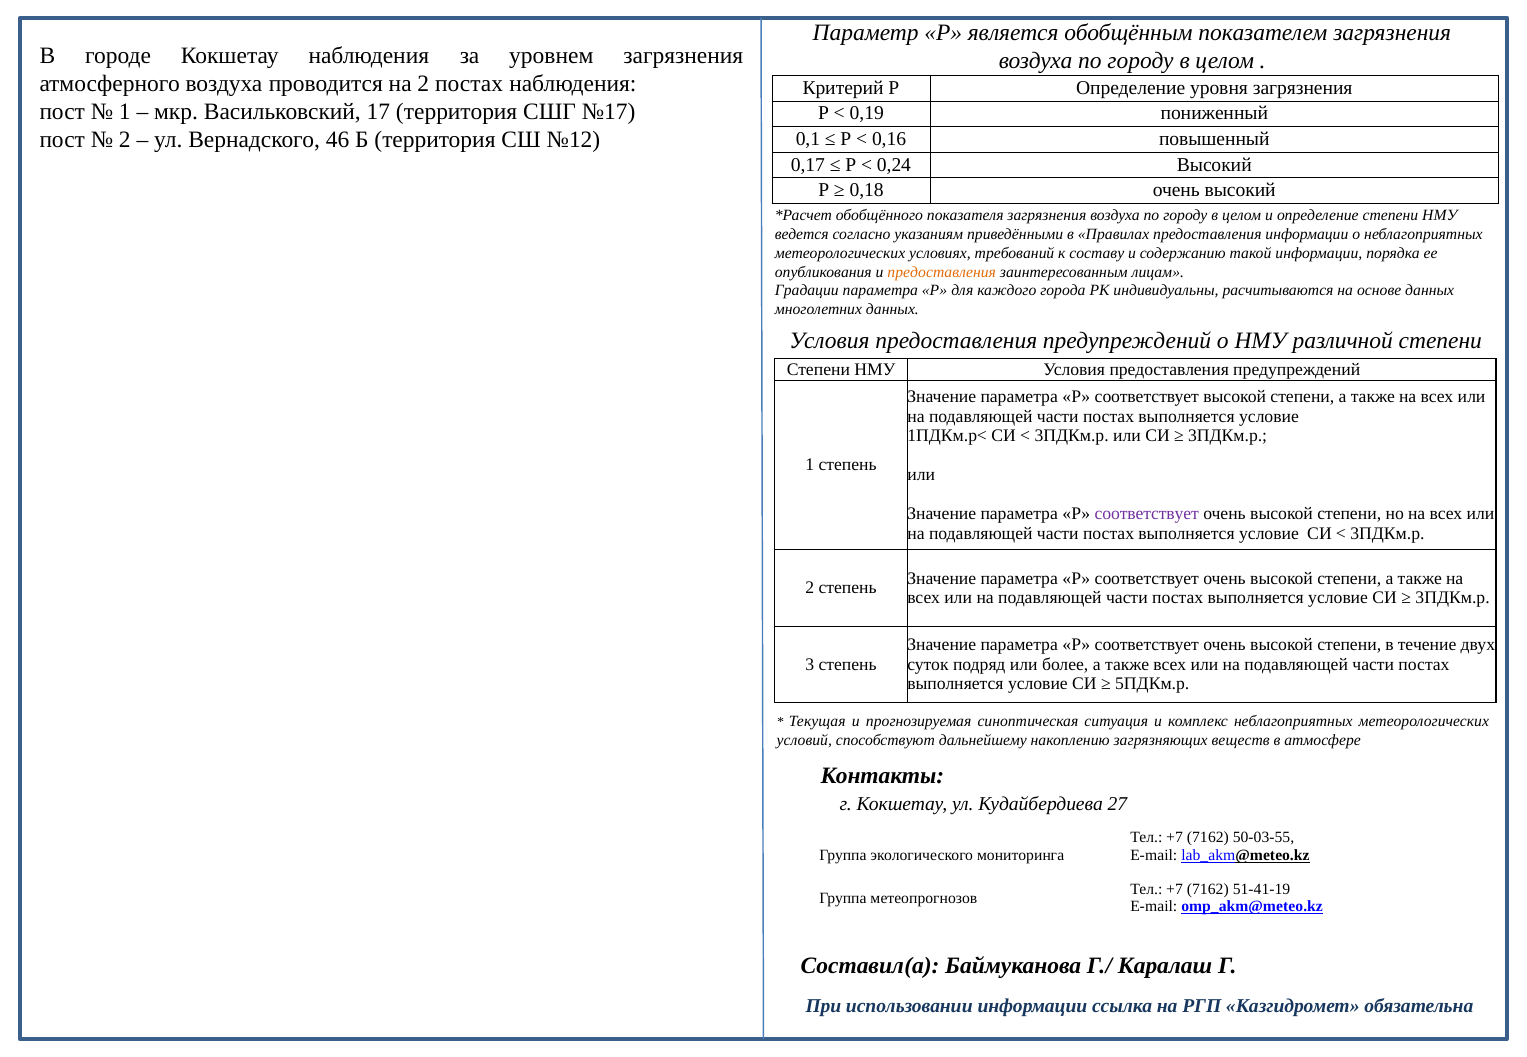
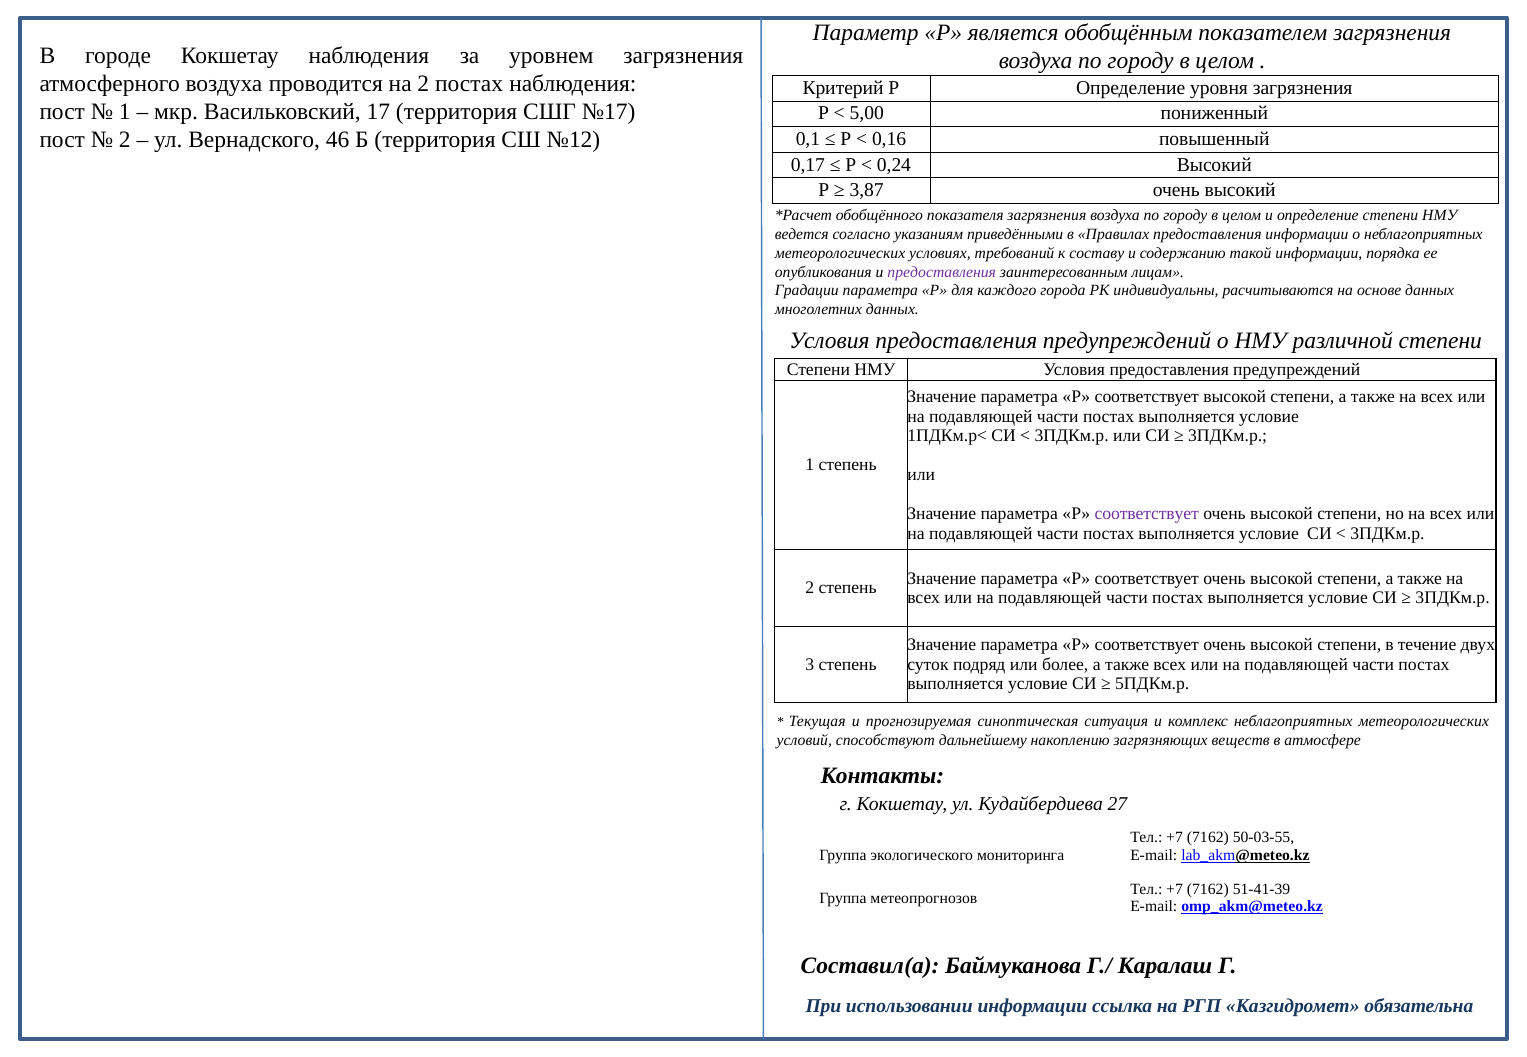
0,19: 0,19 -> 5,00
0,18: 0,18 -> 3,87
предоставления at (942, 272) colour: orange -> purple
51-41-19: 51-41-19 -> 51-41-39
